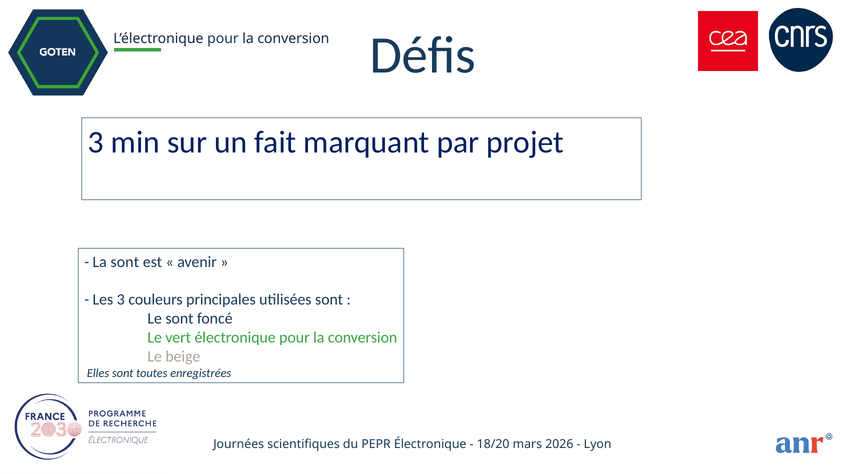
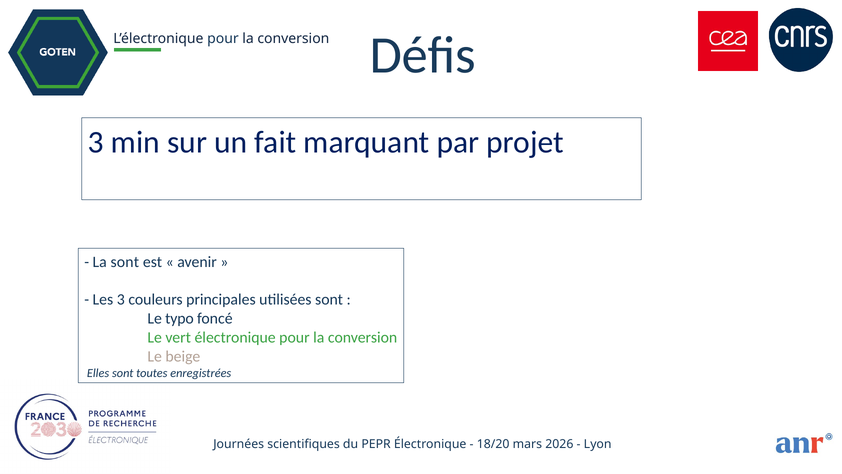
Le sont: sont -> typo
